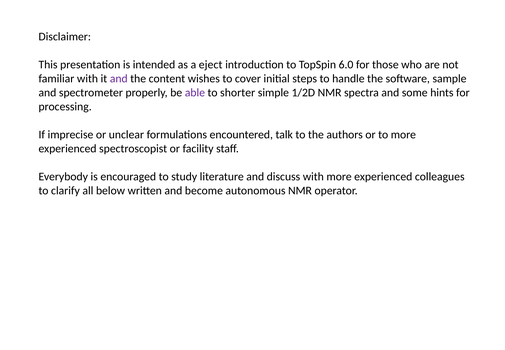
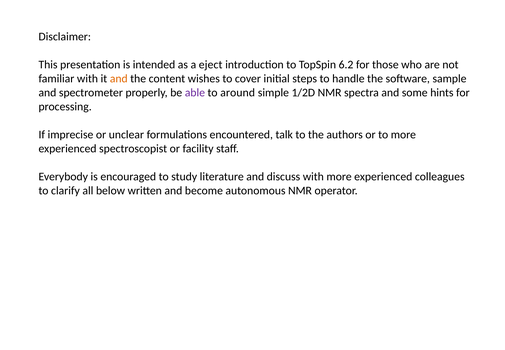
6.0: 6.0 -> 6.2
and at (119, 78) colour: purple -> orange
shorter: shorter -> around
